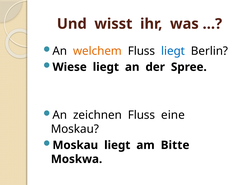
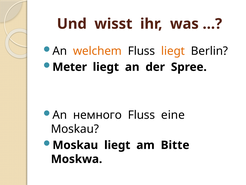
liegt at (173, 51) colour: blue -> orange
Wiese: Wiese -> Meter
zeichnen: zeichnen -> немного
